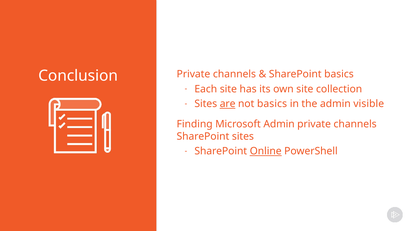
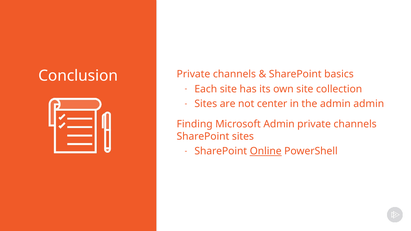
are underline: present -> none
not basics: basics -> center
admin visible: visible -> admin
